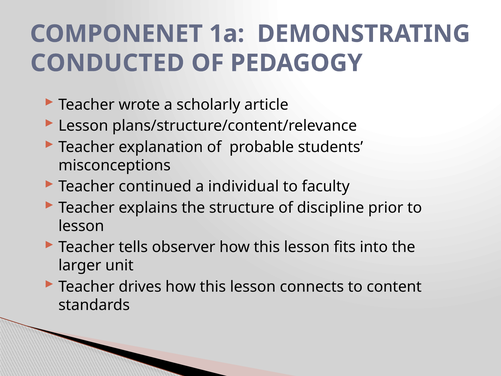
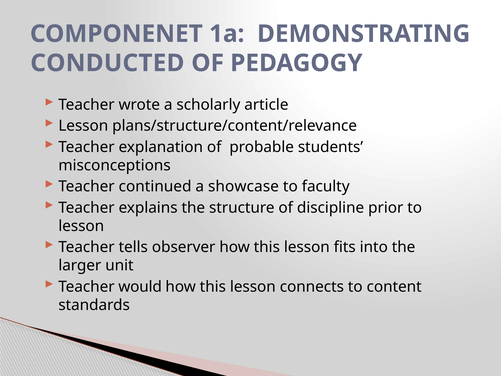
individual: individual -> showcase
drives: drives -> would
